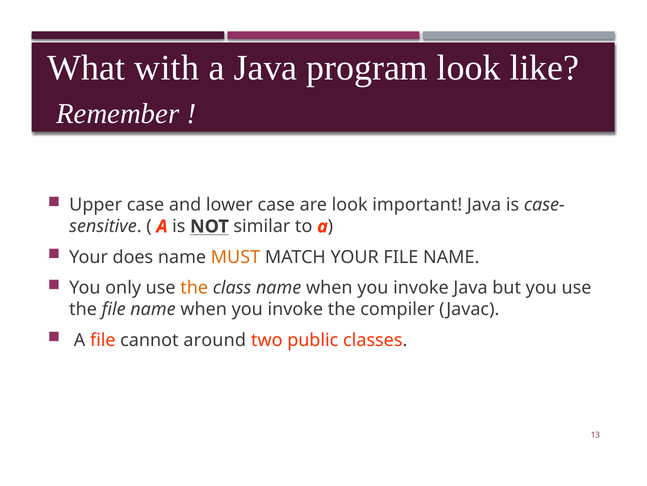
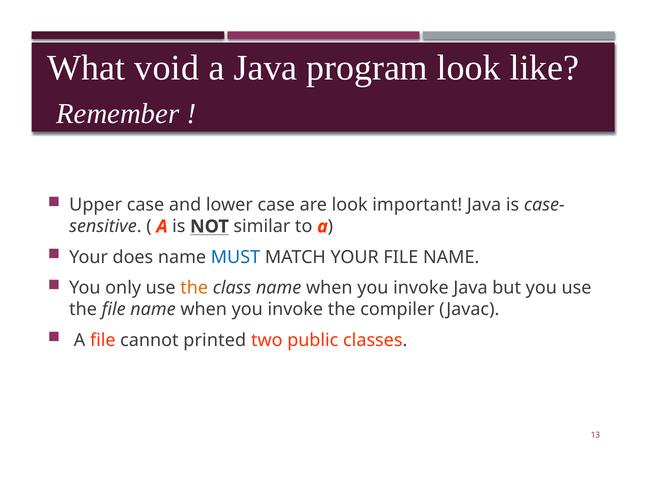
with: with -> void
MUST colour: orange -> blue
around: around -> printed
